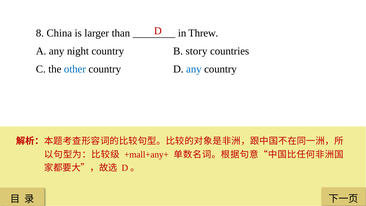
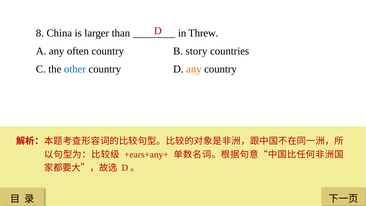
night: night -> often
any at (194, 69) colour: blue -> orange
+mall+any+: +mall+any+ -> +ears+any+
